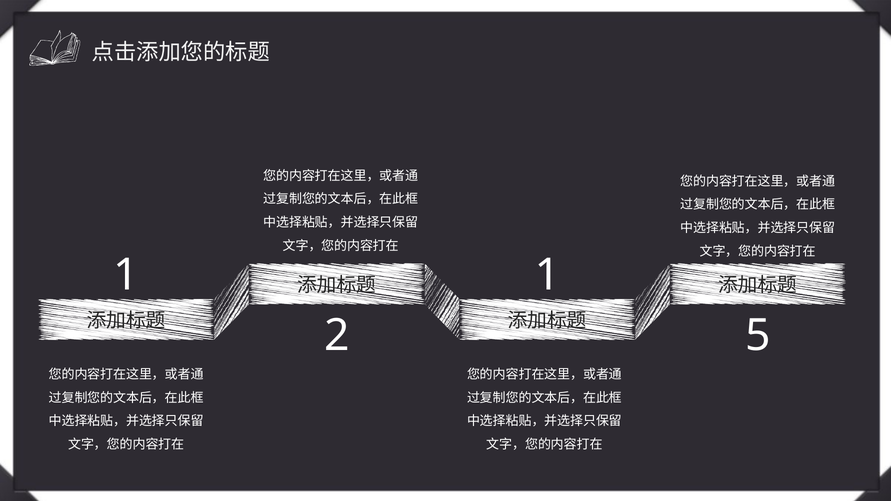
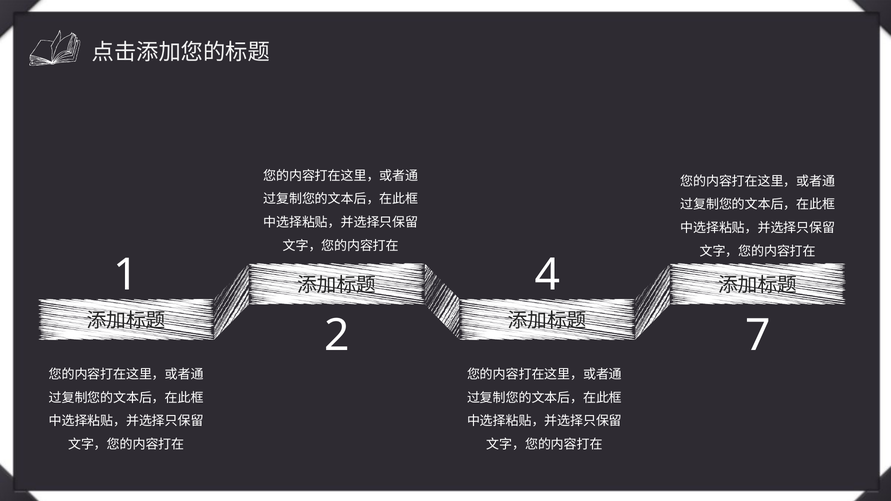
1 1: 1 -> 4
5: 5 -> 7
